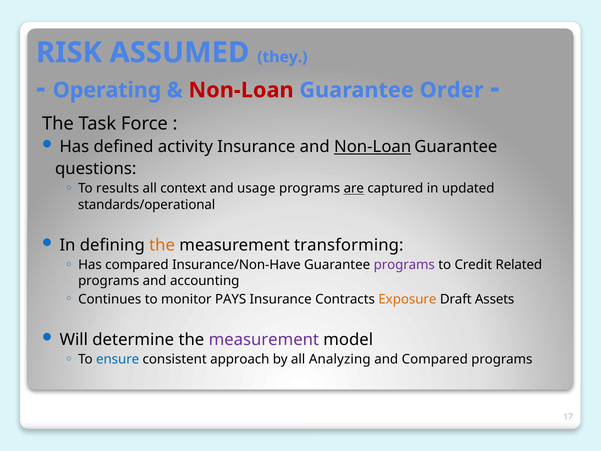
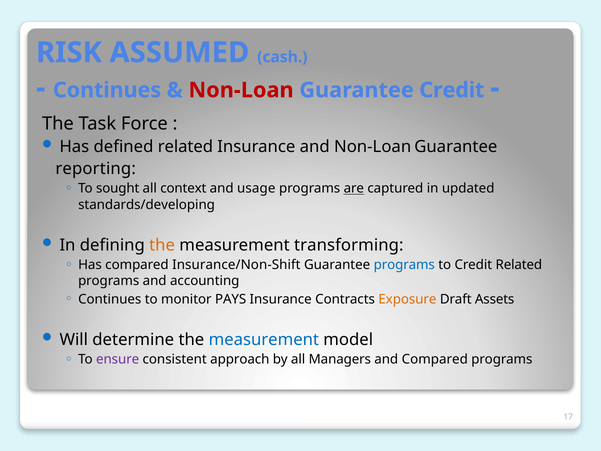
they: they -> cash
Operating at (107, 90): Operating -> Continues
Guarantee Order: Order -> Credit
defined activity: activity -> related
Non-Loan at (373, 146) underline: present -> none
questions: questions -> reporting
results: results -> sought
standards/operational: standards/operational -> standards/developing
Insurance/Non-Have: Insurance/Non-Have -> Insurance/Non-Shift
programs at (404, 265) colour: purple -> blue
measurement at (264, 339) colour: purple -> blue
ensure colour: blue -> purple
Analyzing: Analyzing -> Managers
